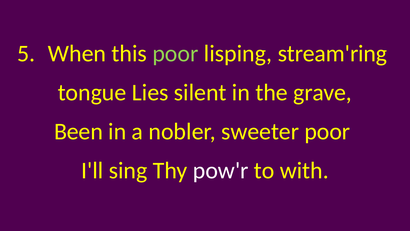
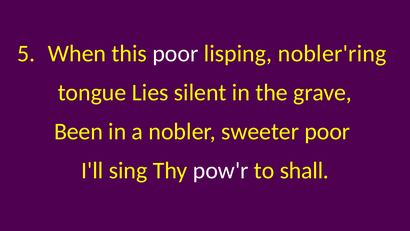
poor at (175, 54) colour: light green -> white
stream'ring: stream'ring -> nobler'ring
with: with -> shall
